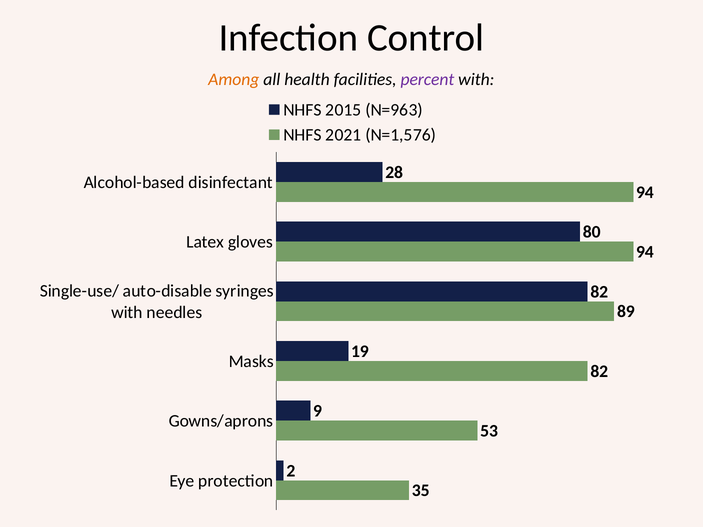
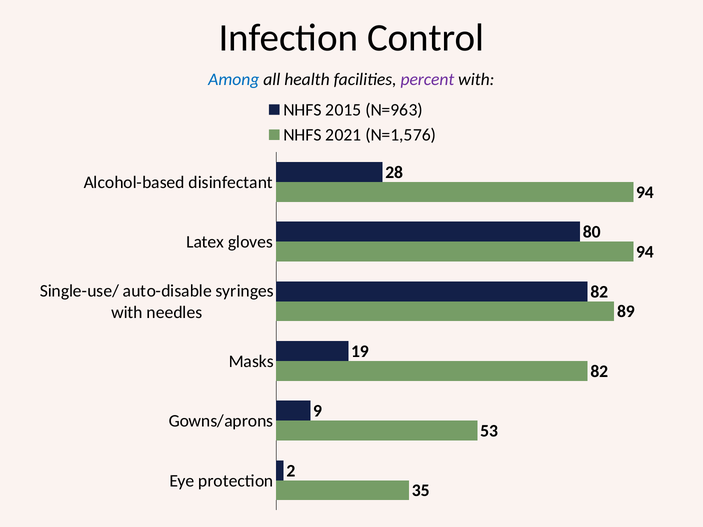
Among colour: orange -> blue
